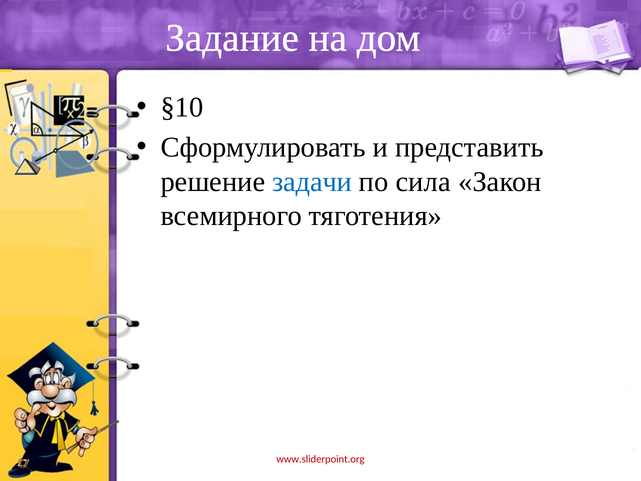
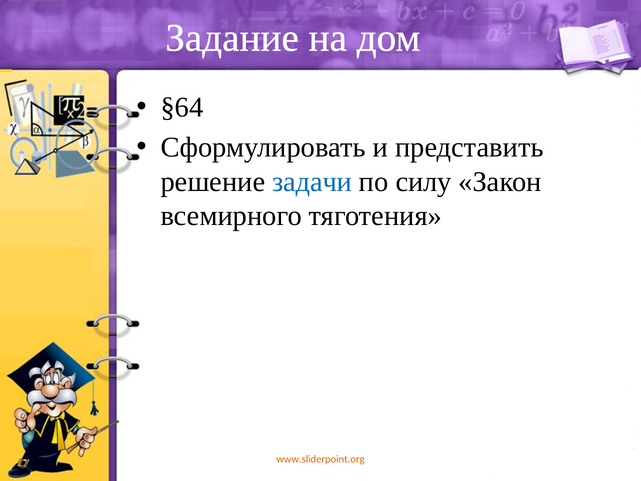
§10: §10 -> §64
сила: сила -> силу
www.sliderpoint.org colour: red -> orange
